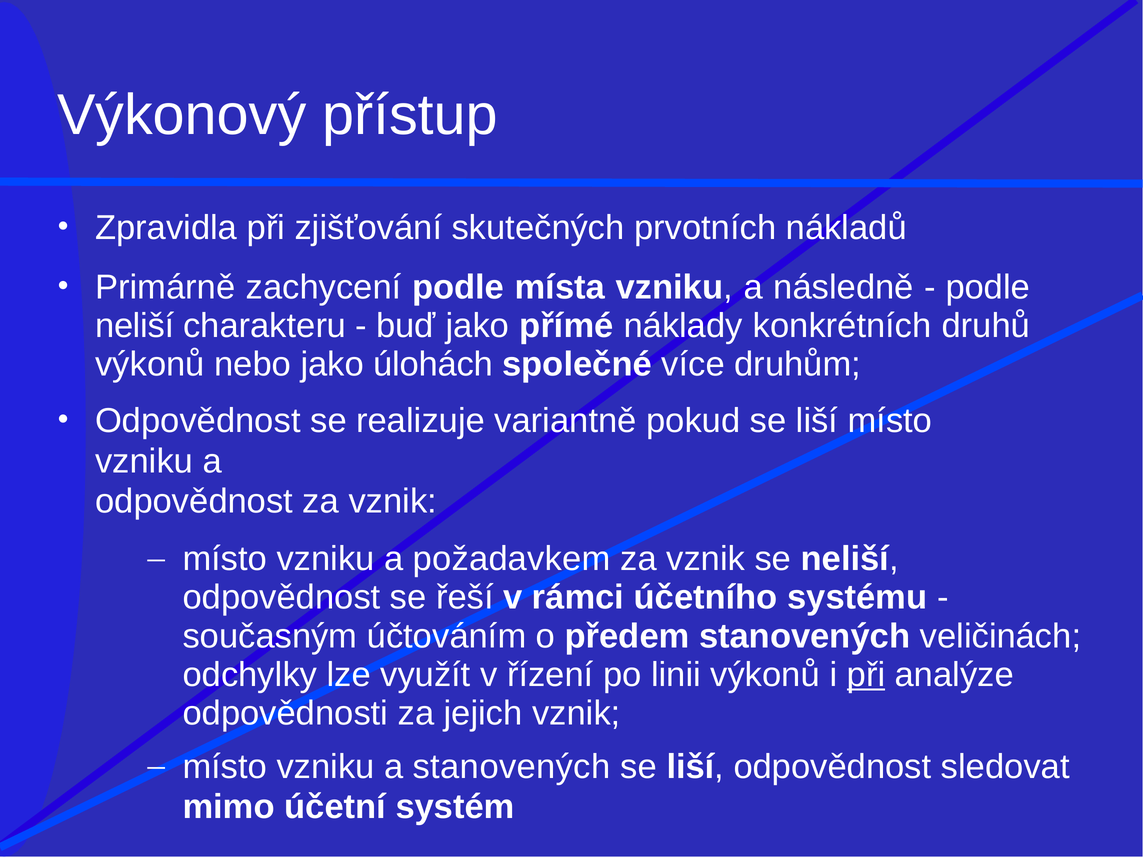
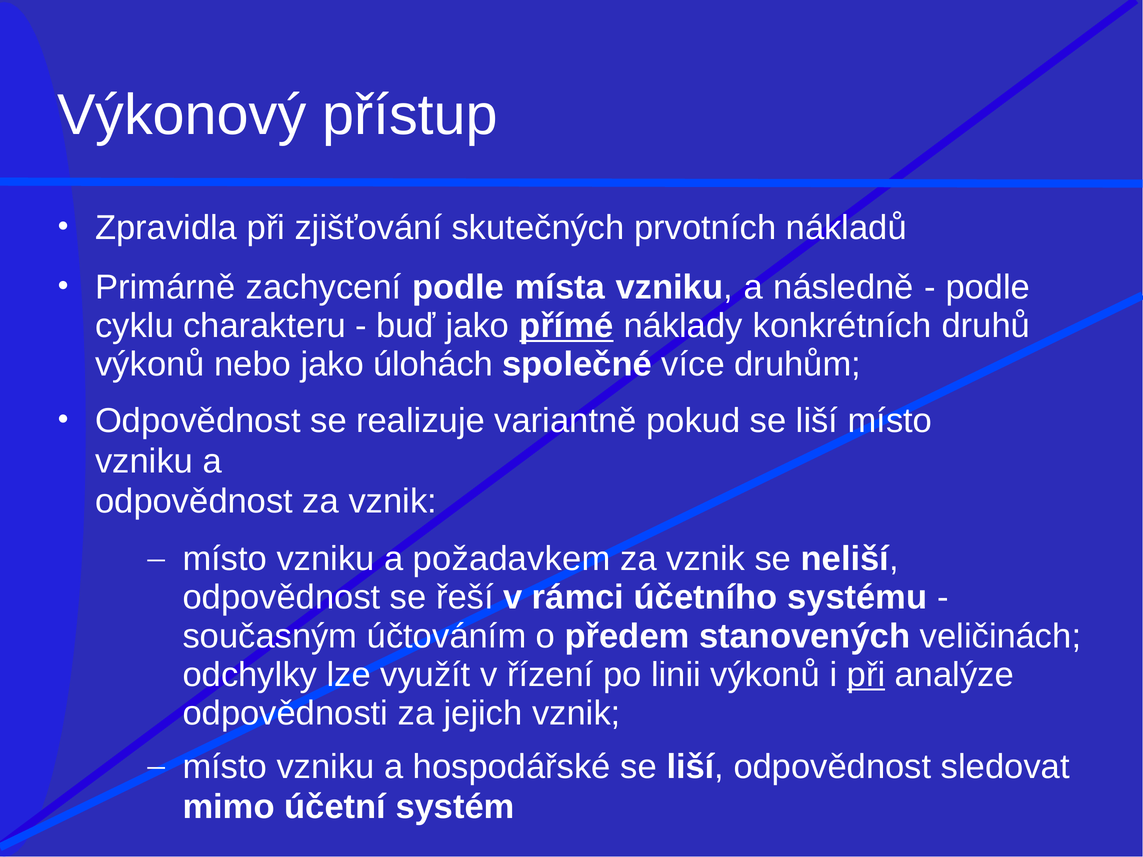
neliší at (135, 326): neliší -> cyklu
přímé underline: none -> present
a stanovených: stanovených -> hospodářské
